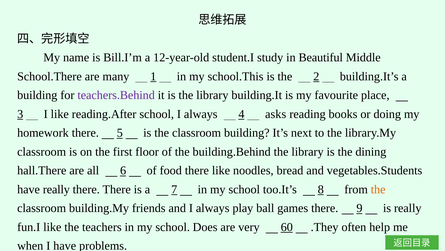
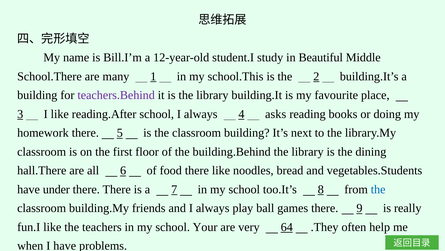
have really: really -> under
the at (378, 189) colour: orange -> blue
Does: Does -> Your
60: 60 -> 64
